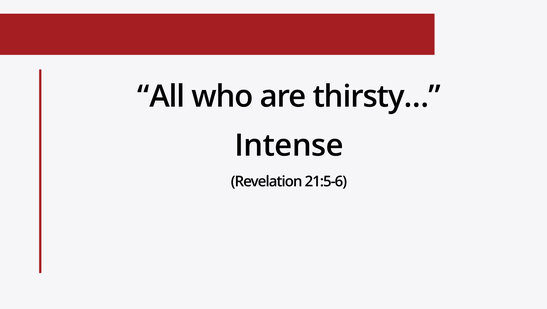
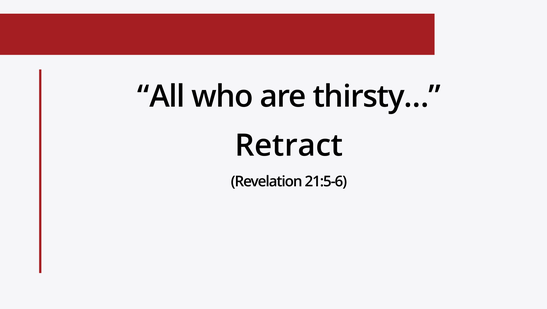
Intense: Intense -> Retract
